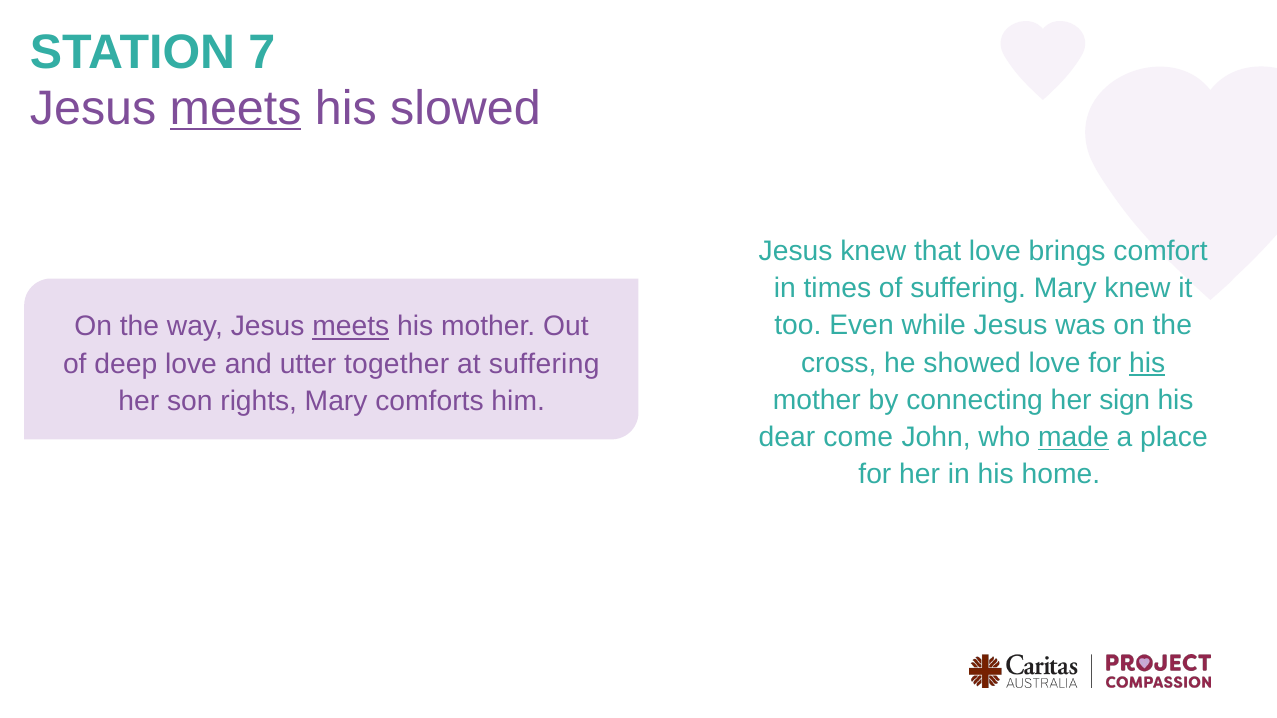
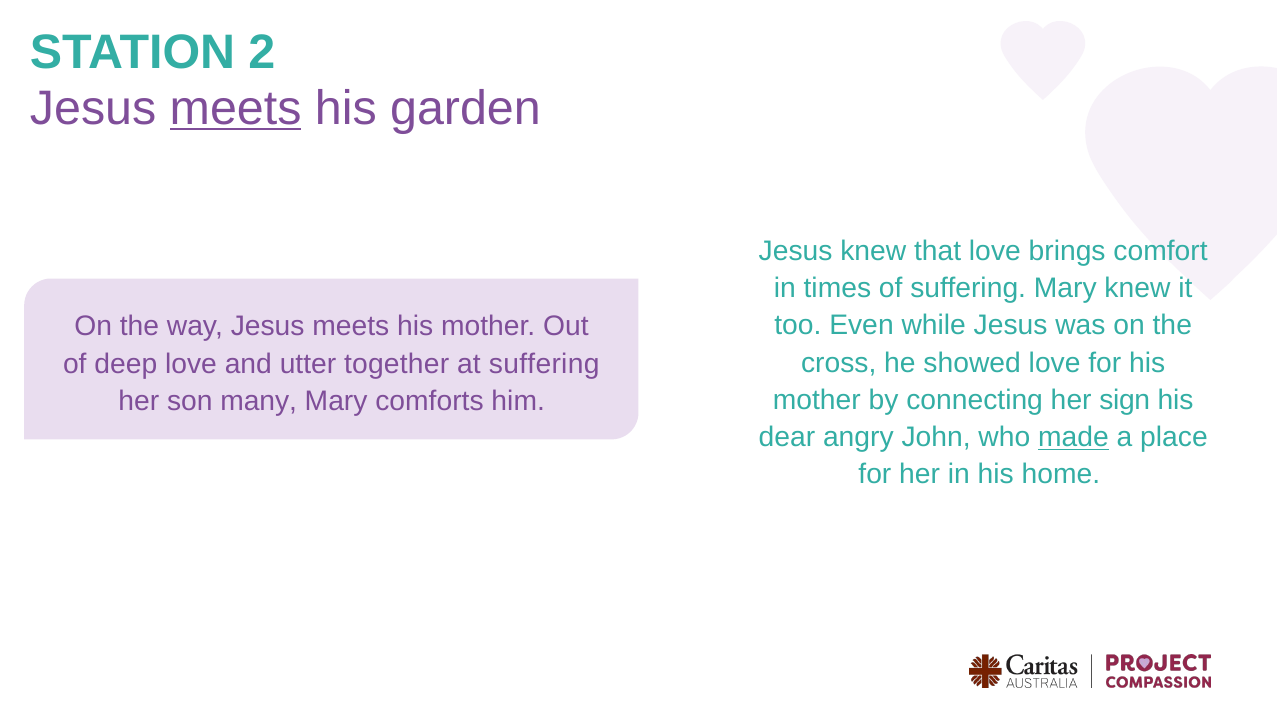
7: 7 -> 2
slowed: slowed -> garden
meets at (351, 327) underline: present -> none
his at (1147, 363) underline: present -> none
rights: rights -> many
come: come -> angry
